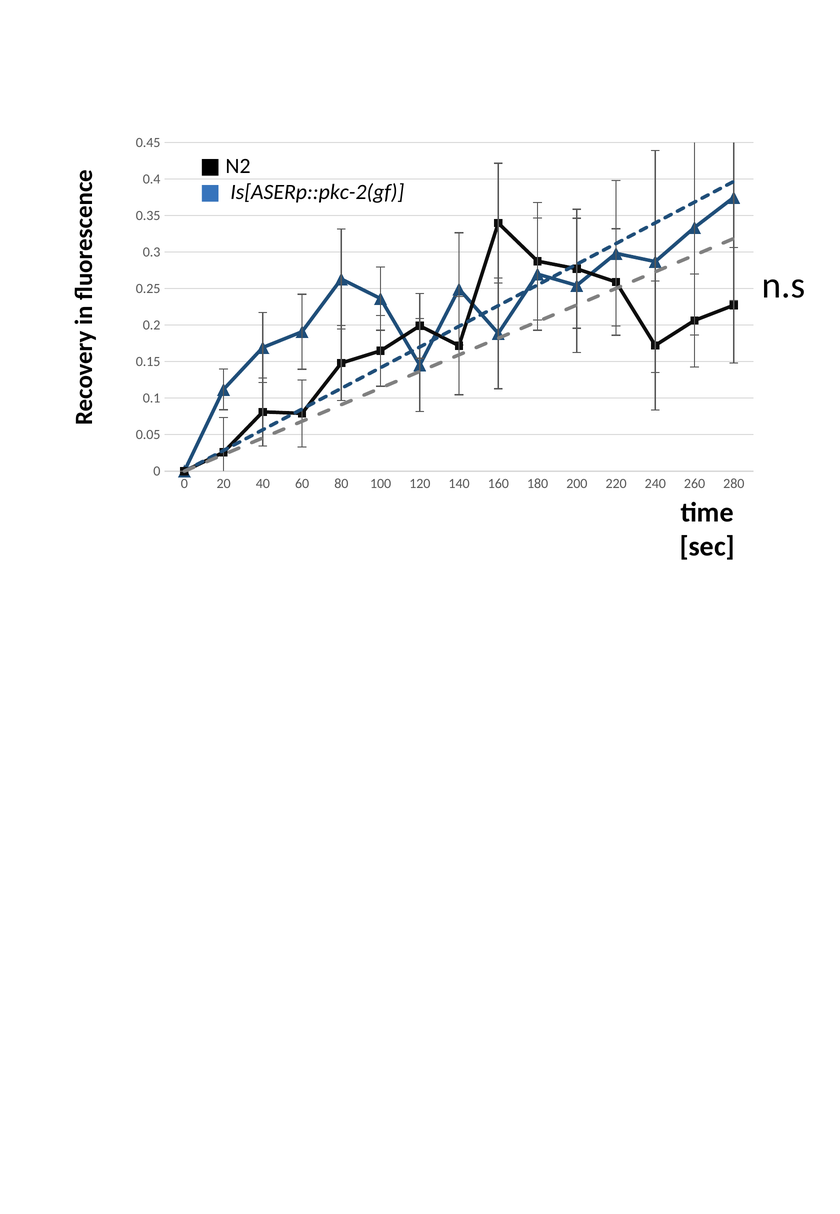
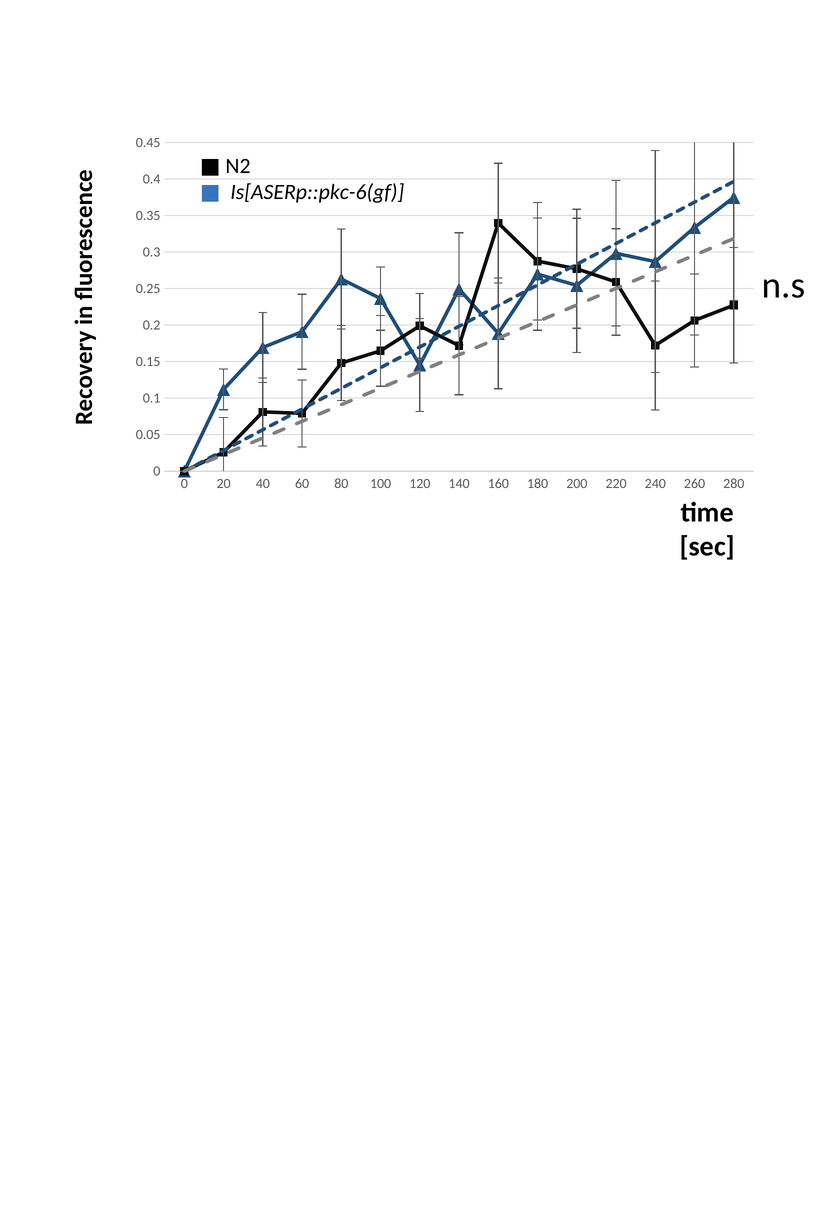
Is[ASERp::pkc-2(gf: Is[ASERp::pkc-2(gf -> Is[ASERp::pkc-6(gf
